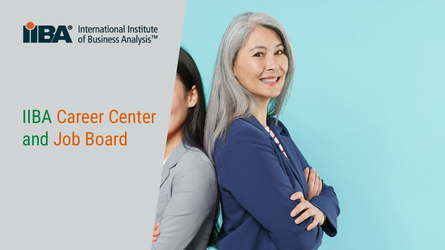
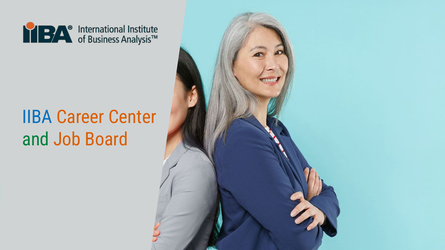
IIBA colour: green -> blue
